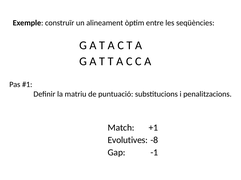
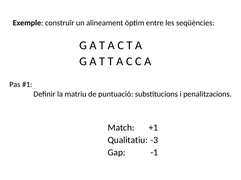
Evolutives: Evolutives -> Qualitatiu
-8: -8 -> -3
